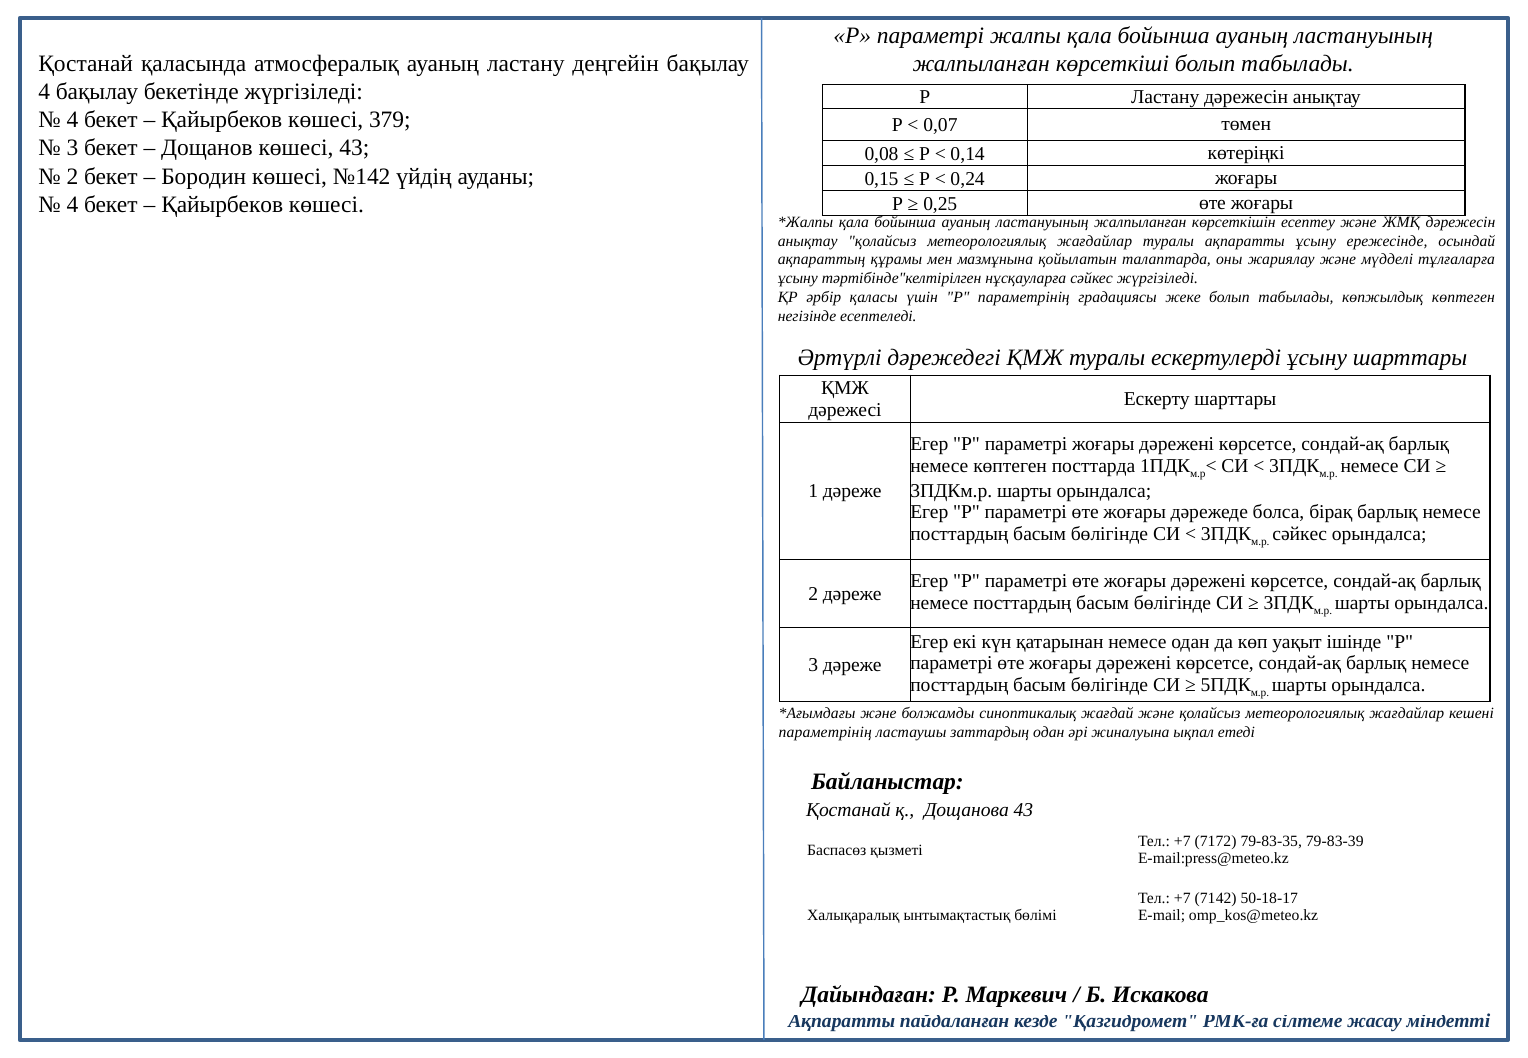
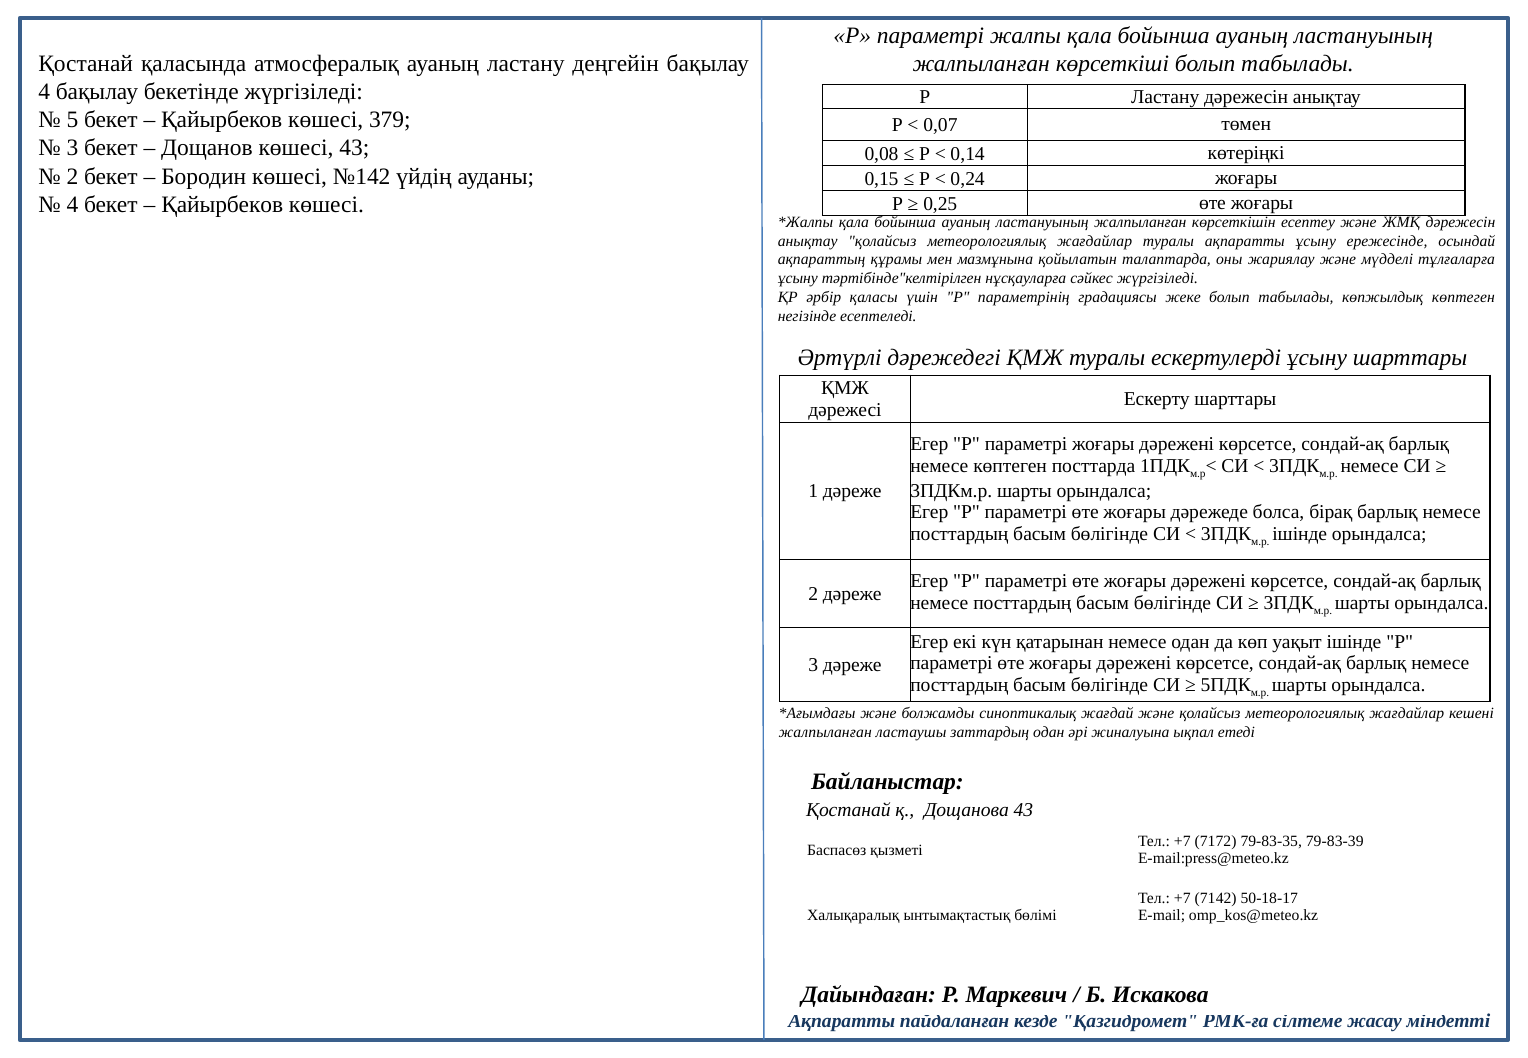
4 at (72, 120): 4 -> 5
сәйкес at (1300, 534): сәйкес -> ішінде
параметрінің at (825, 732): параметрінің -> жалпыланған
